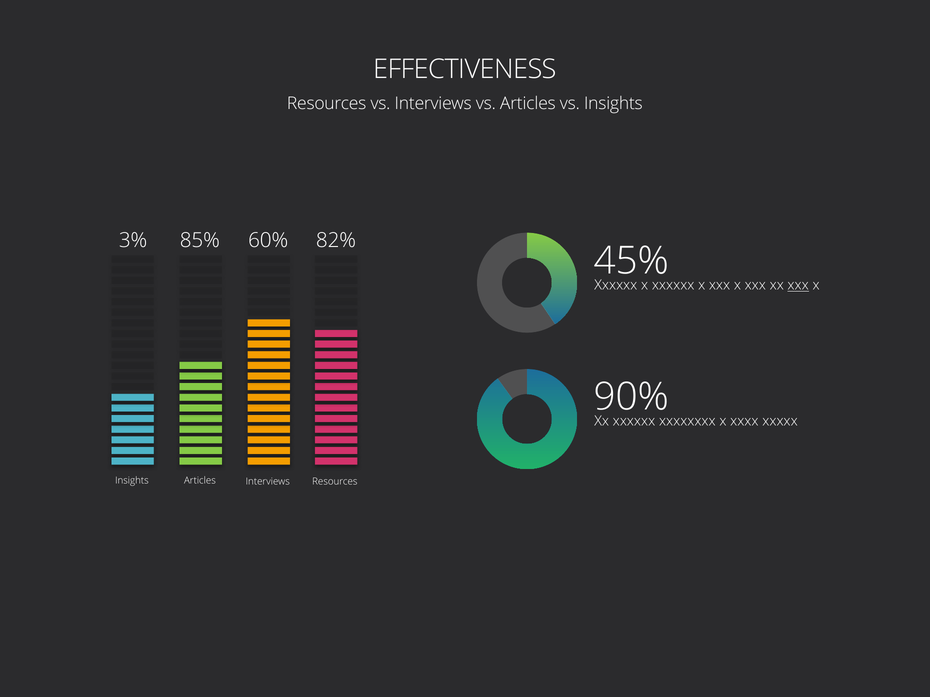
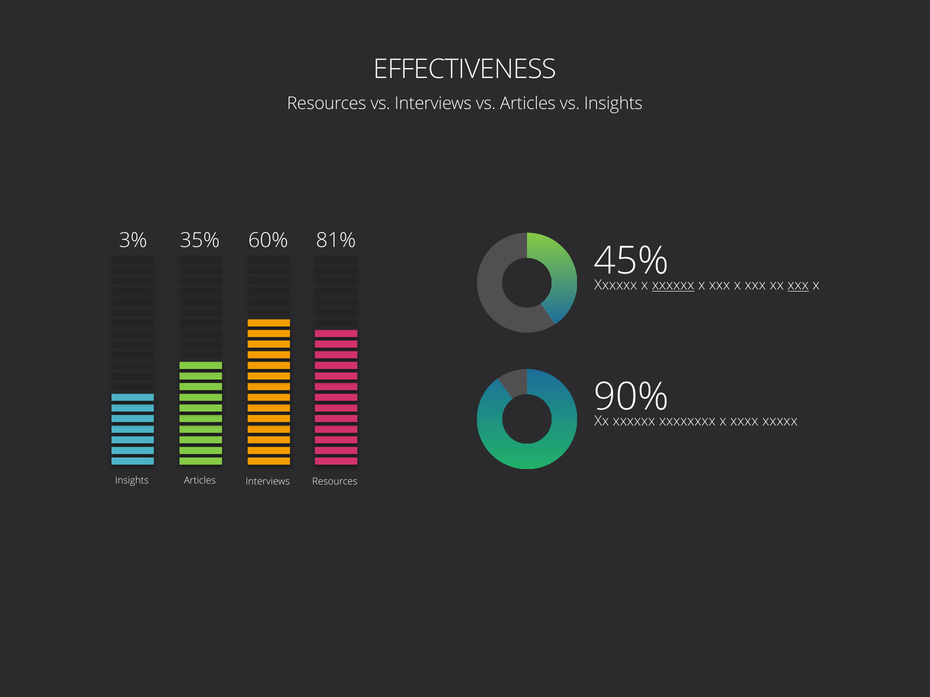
85%: 85% -> 35%
82%: 82% -> 81%
xxxxxx at (673, 285) underline: none -> present
